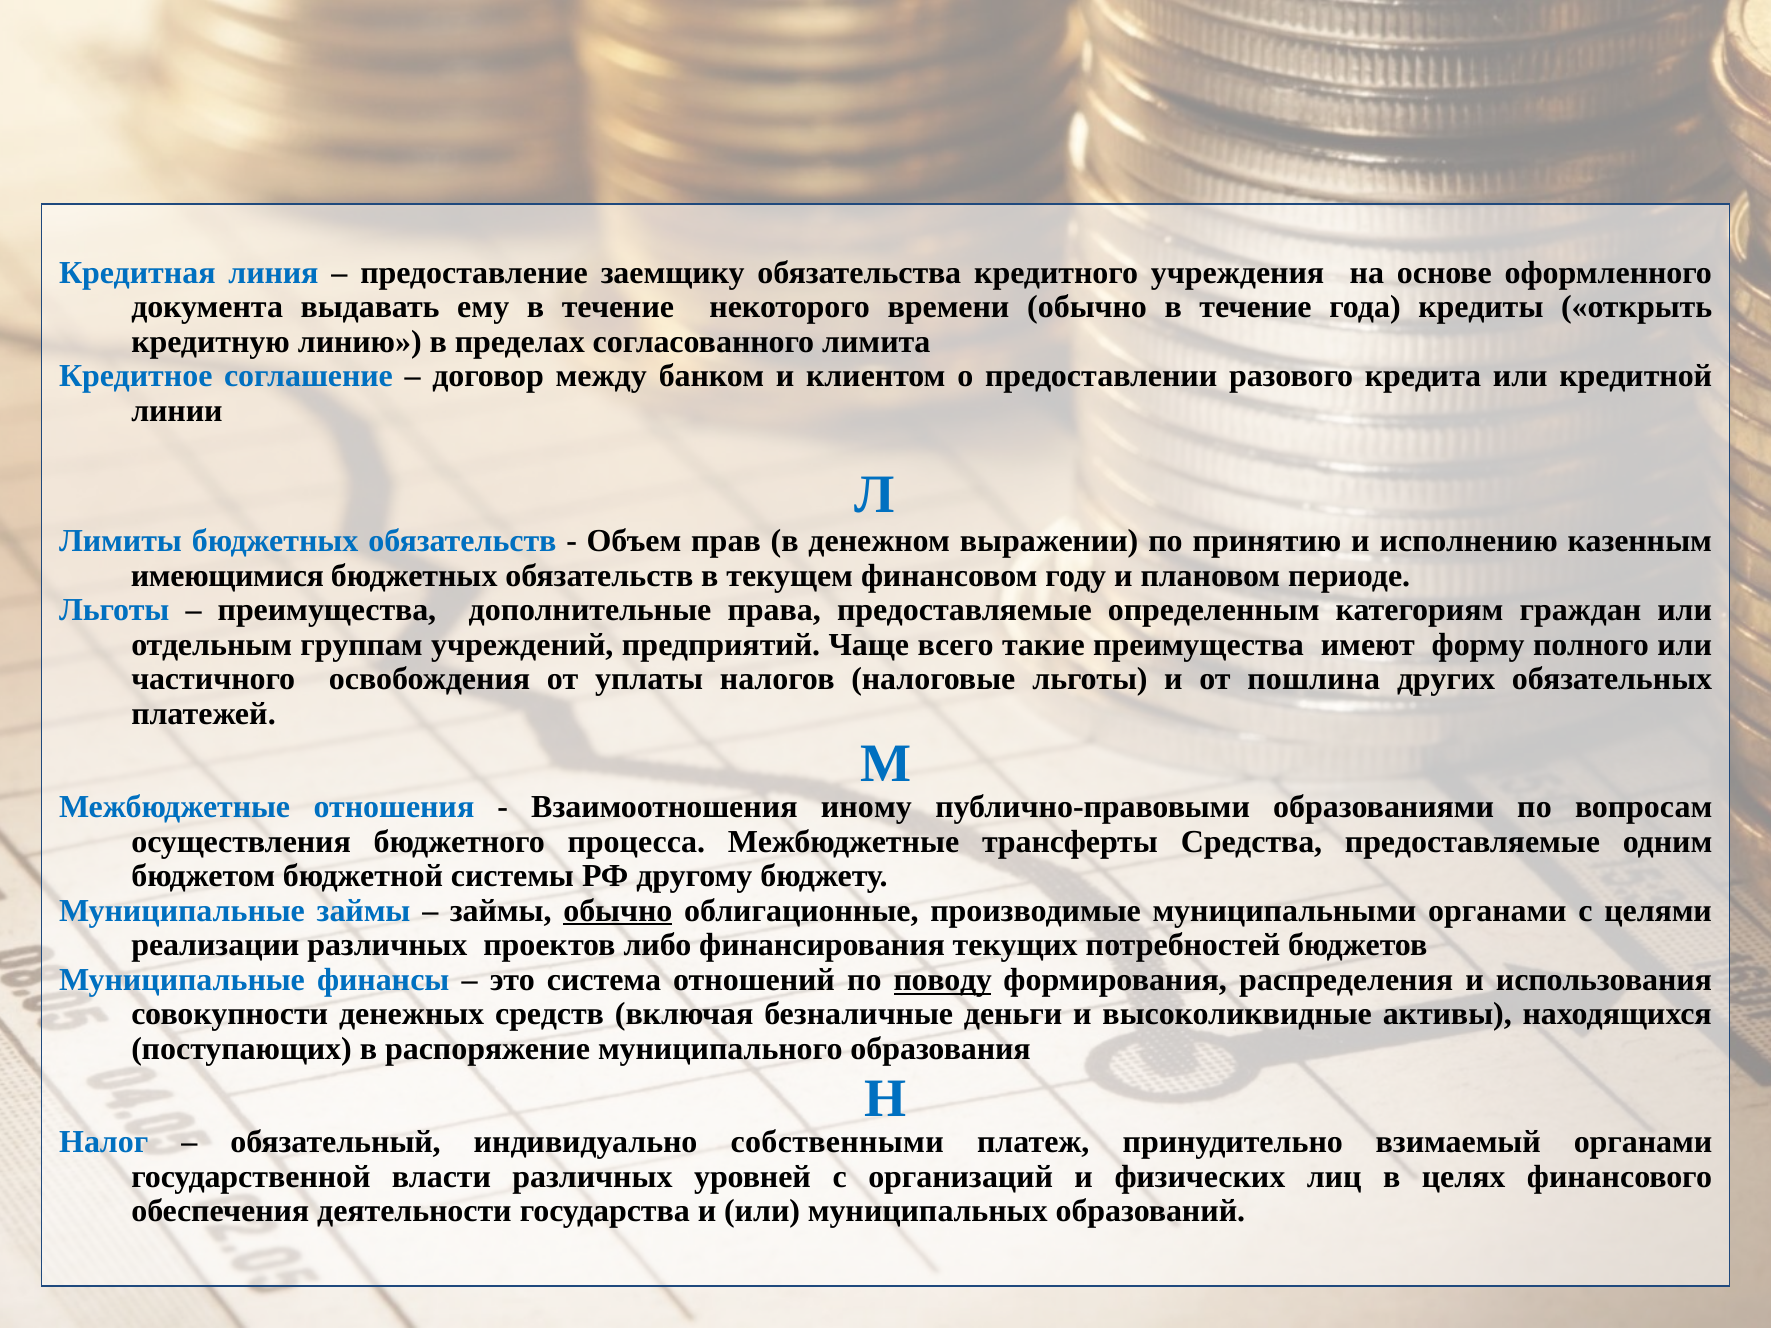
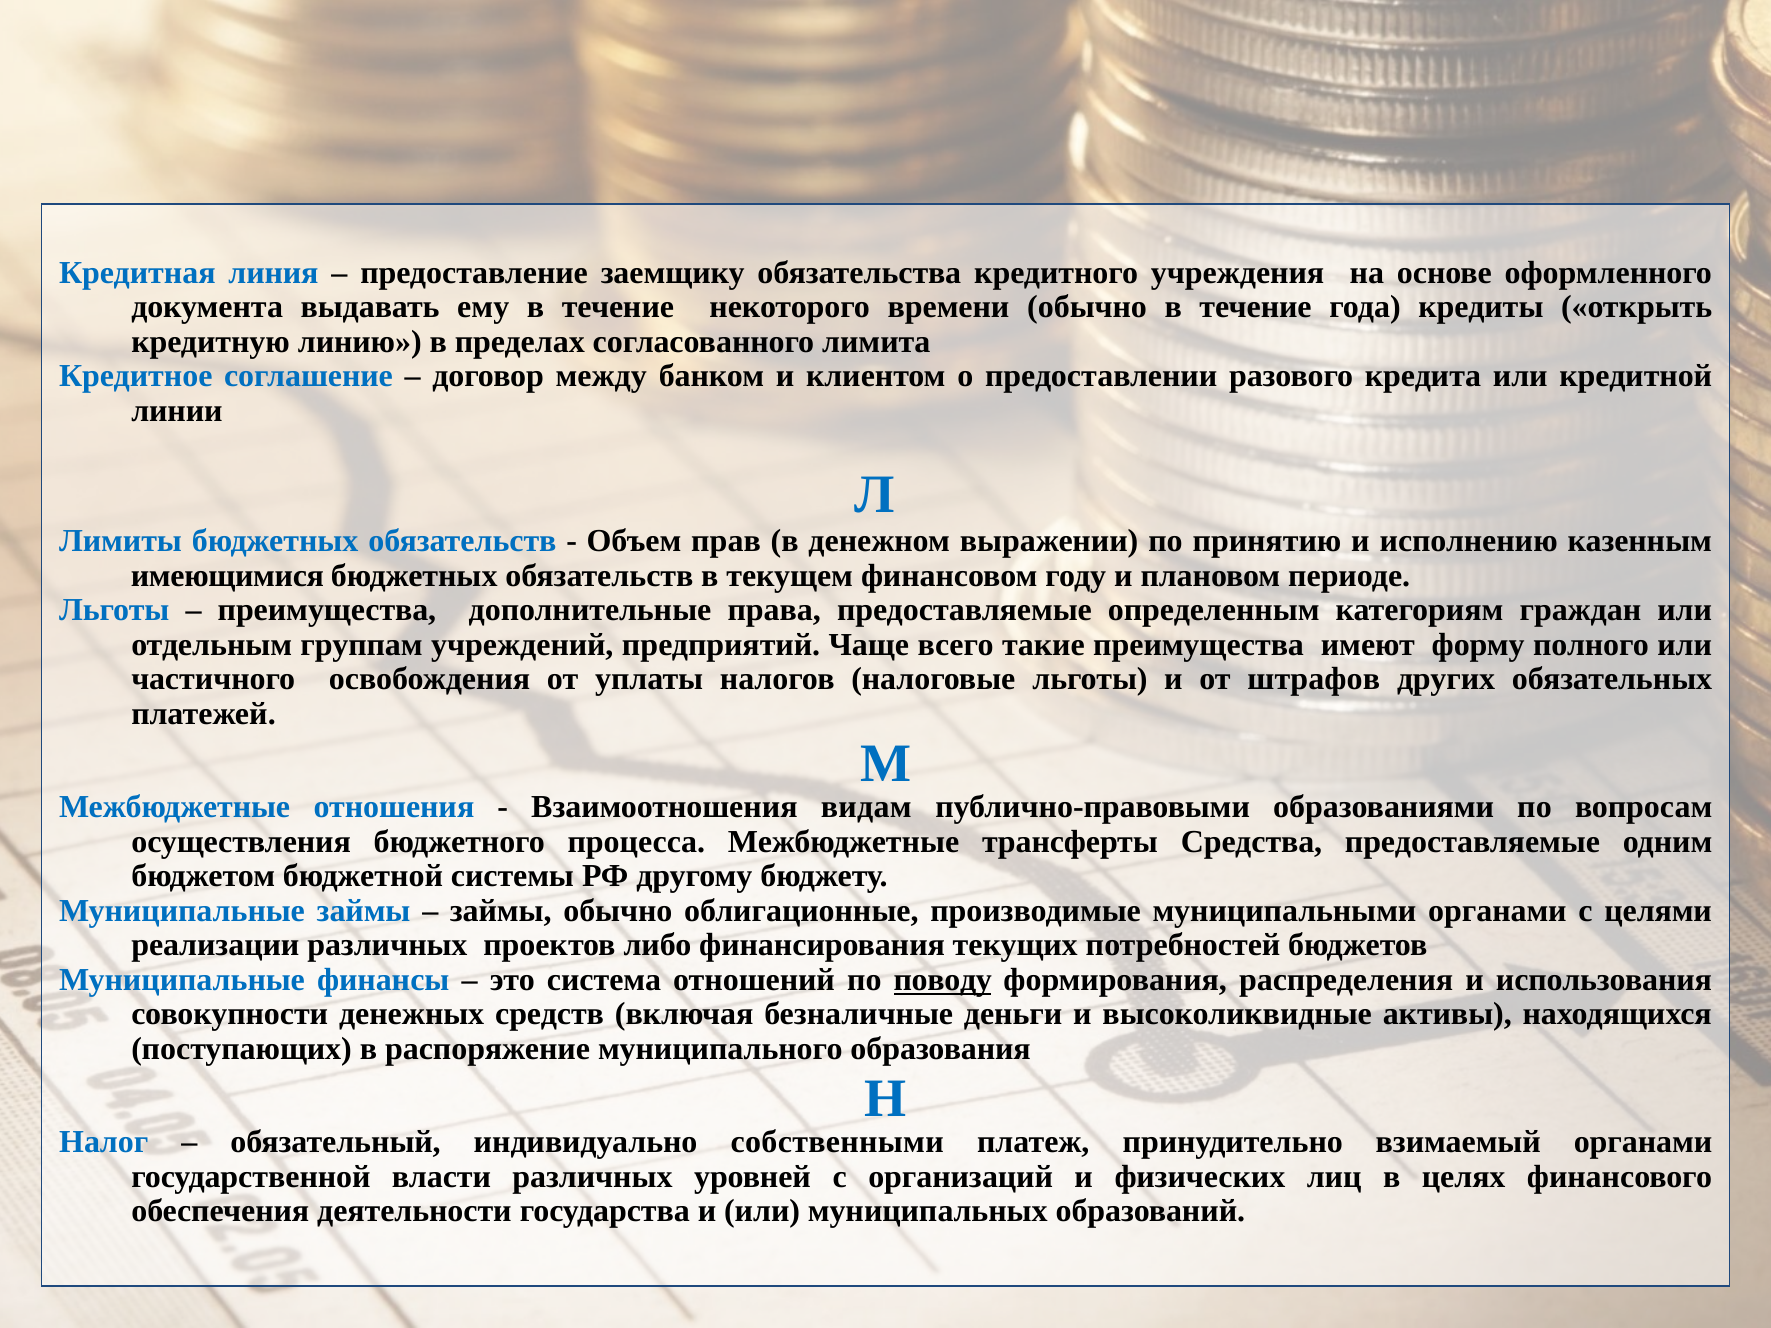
пошлина: пошлина -> штрафов
иному: иному -> видам
обычно at (618, 911) underline: present -> none
